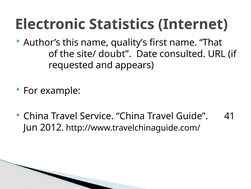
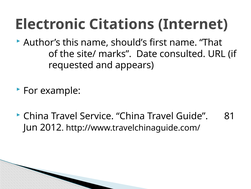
Statistics: Statistics -> Citations
quality’s: quality’s -> should’s
doubt: doubt -> marks
41: 41 -> 81
